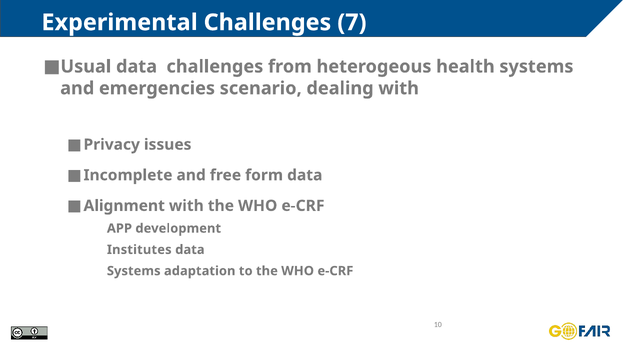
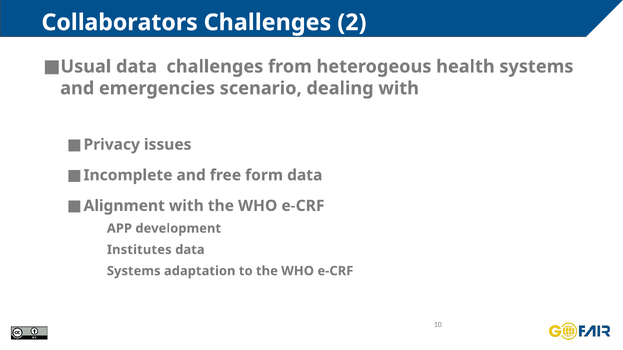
Experimental: Experimental -> Collaborators
7: 7 -> 2
